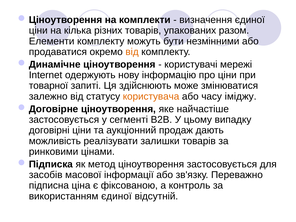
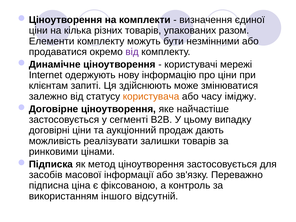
від at (132, 52) colour: orange -> purple
товарної: товарної -> клієнтам
використанням єдиної: єдиної -> іншого
